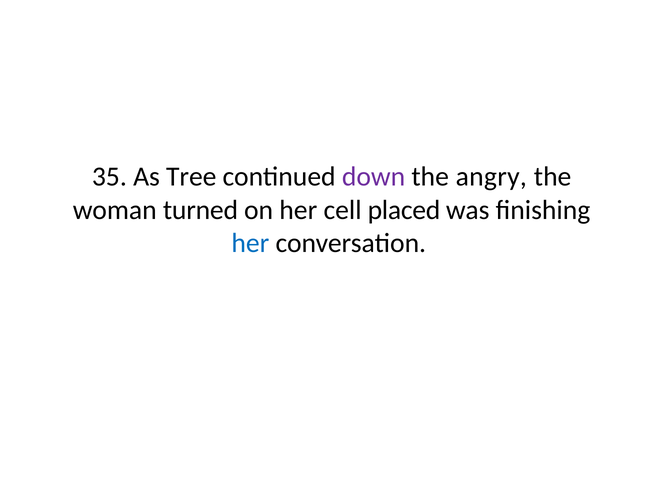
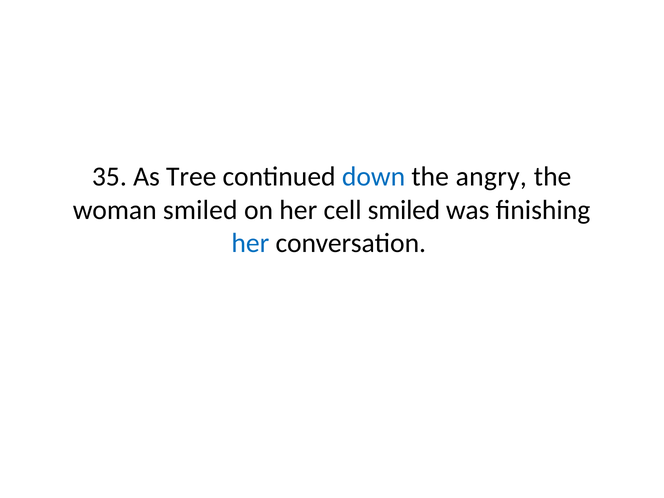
down colour: purple -> blue
woman turned: turned -> smiled
cell placed: placed -> smiled
